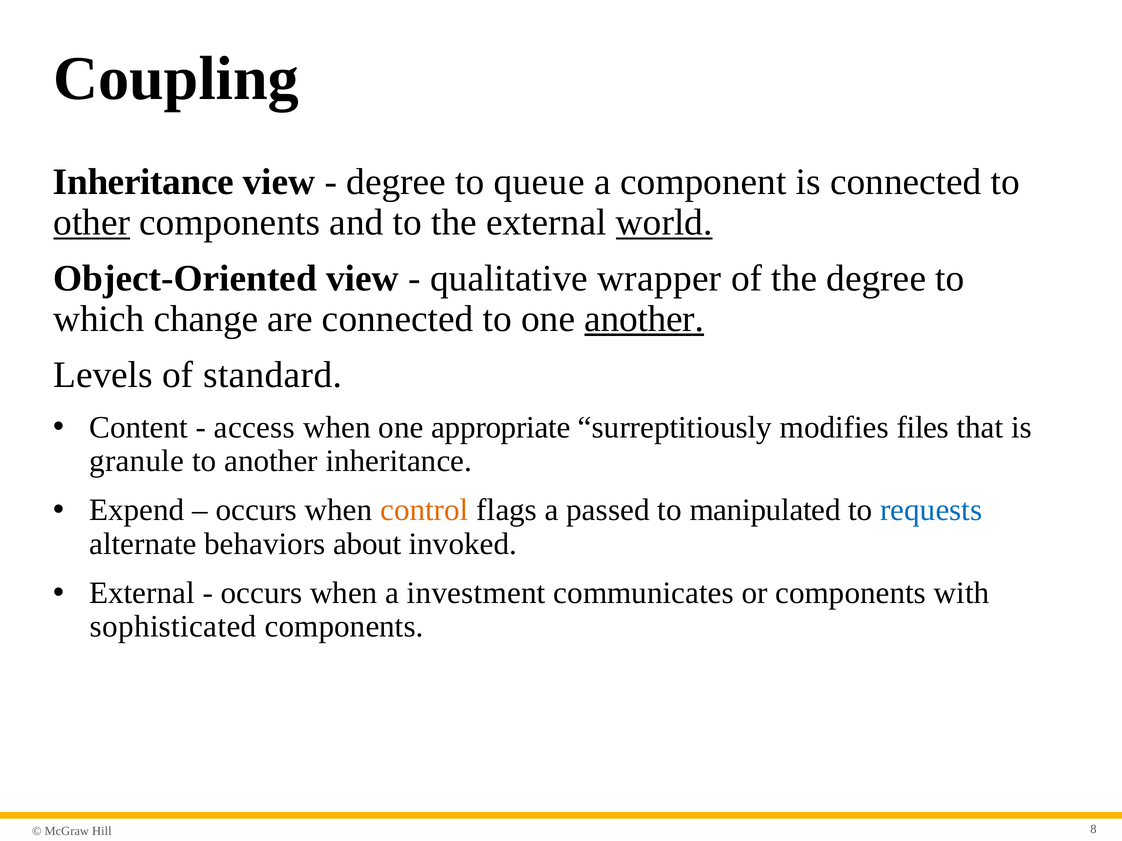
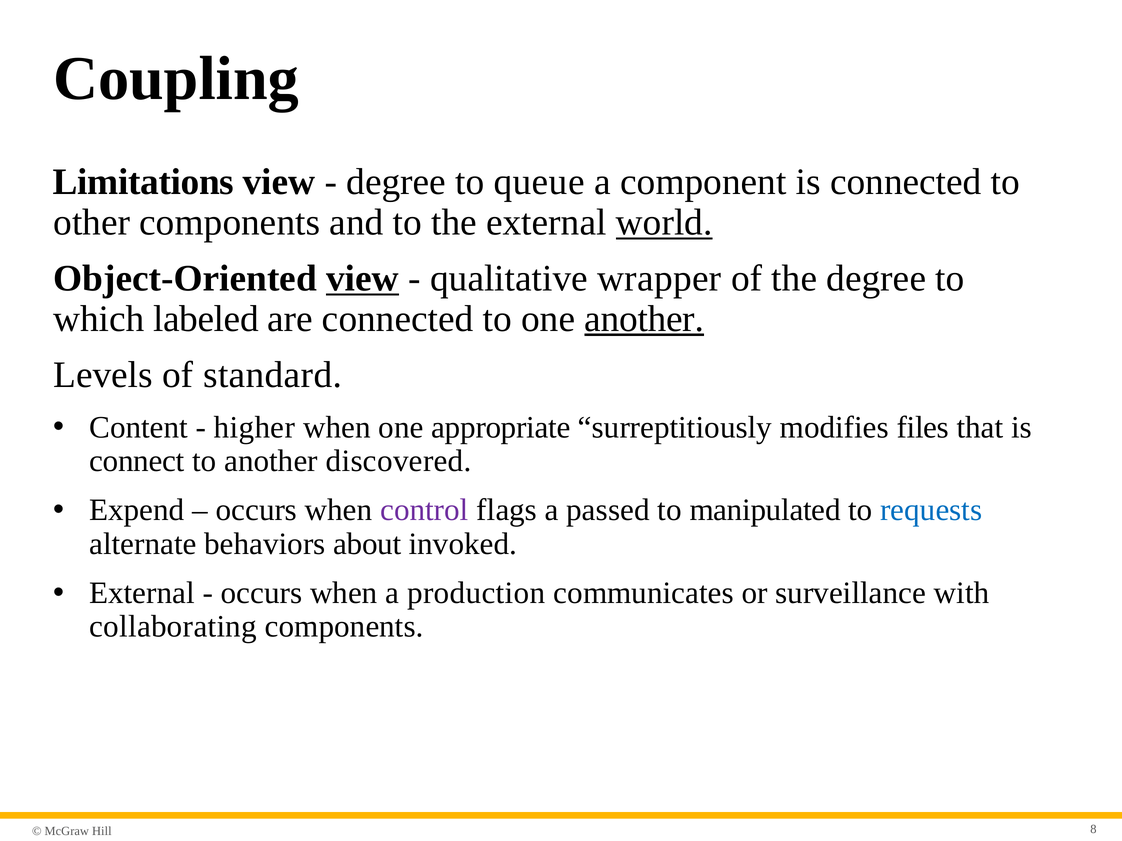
Inheritance at (143, 182): Inheritance -> Limitations
other underline: present -> none
view at (362, 279) underline: none -> present
change: change -> labeled
access: access -> higher
granule: granule -> connect
another inheritance: inheritance -> discovered
control colour: orange -> purple
investment: investment -> production
or components: components -> surveillance
sophisticated: sophisticated -> collaborating
